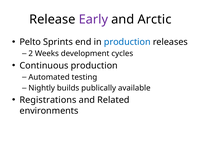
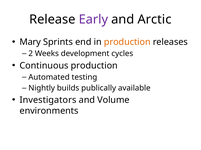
Pelto: Pelto -> Mary
production at (127, 42) colour: blue -> orange
Registrations: Registrations -> Investigators
Related: Related -> Volume
